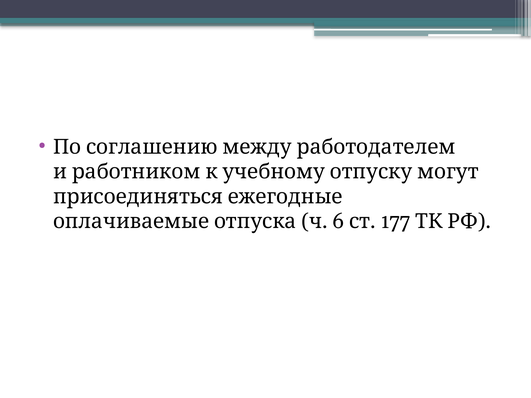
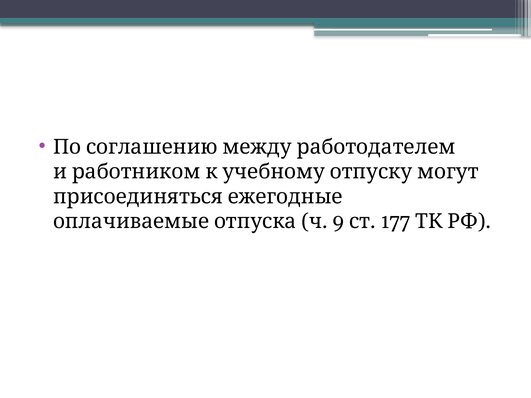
6: 6 -> 9
